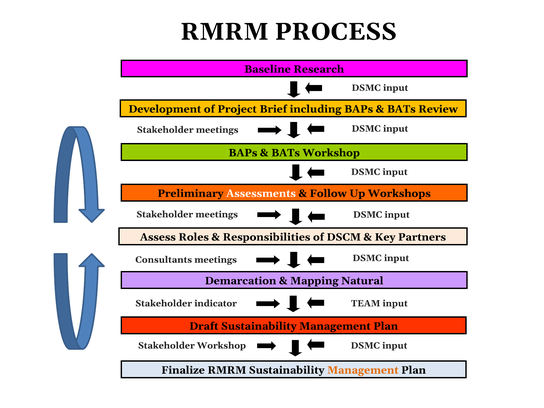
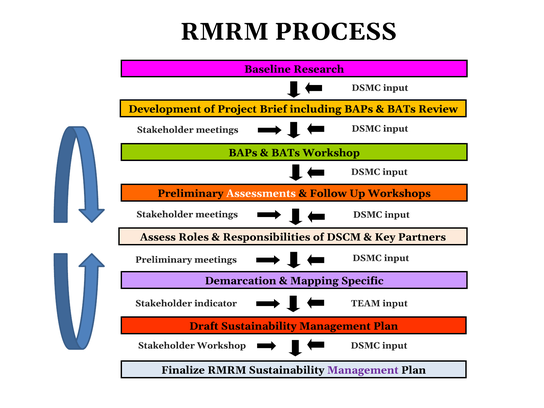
Consultants at (164, 260): Consultants -> Preliminary
Natural: Natural -> Specific
Management at (363, 370) colour: orange -> purple
